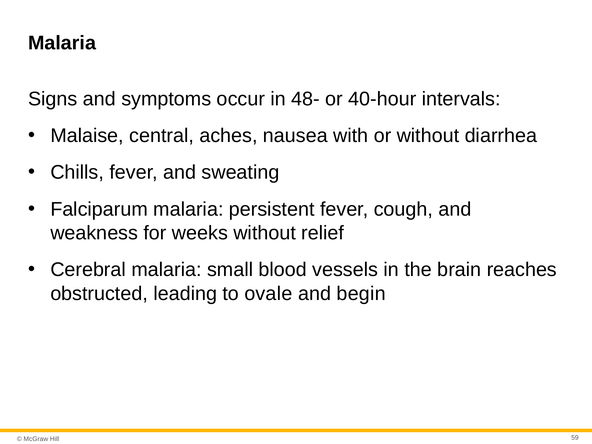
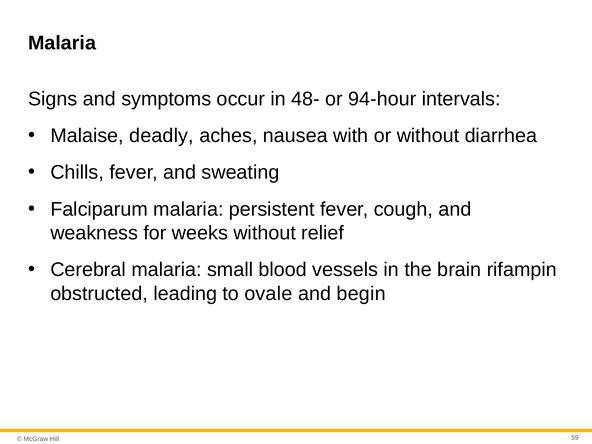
40-hour: 40-hour -> 94-hour
central: central -> deadly
reaches: reaches -> rifampin
